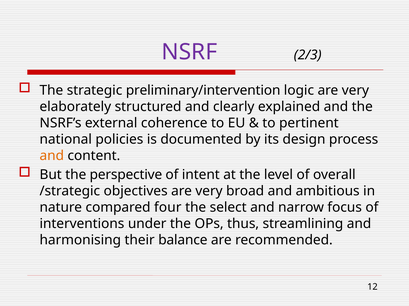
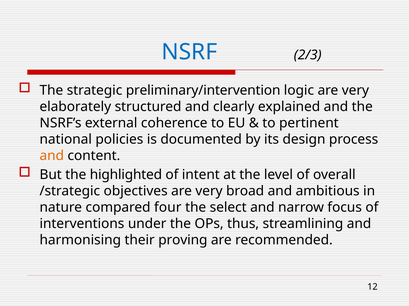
NSRF colour: purple -> blue
perspective: perspective -> highlighted
balance: balance -> proving
